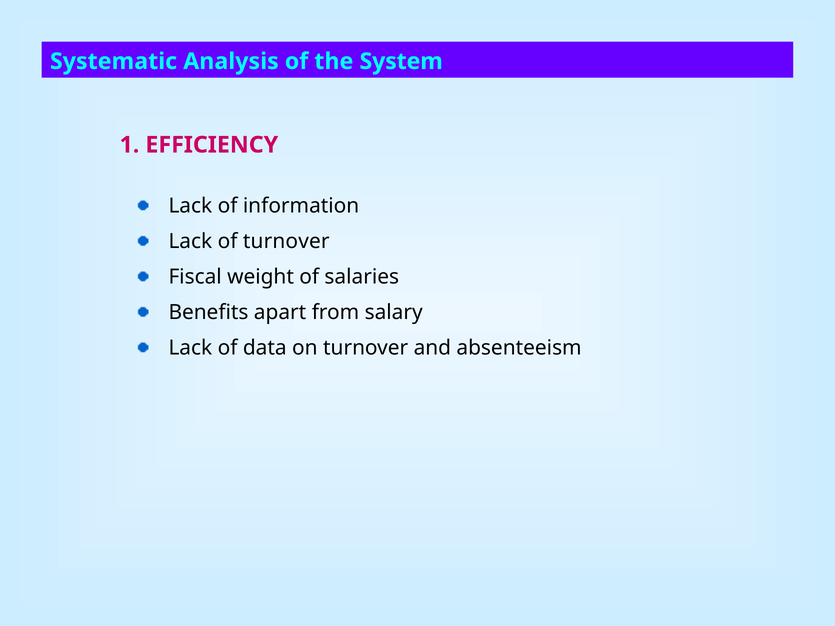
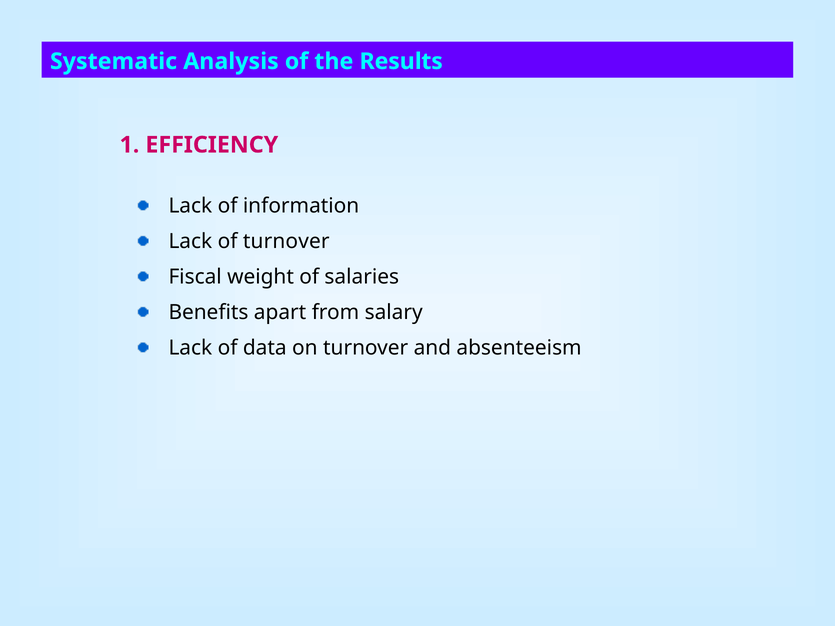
System: System -> Results
